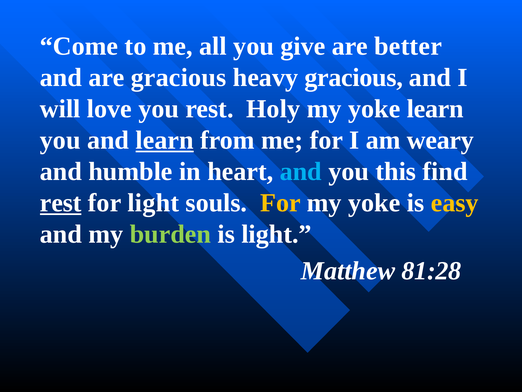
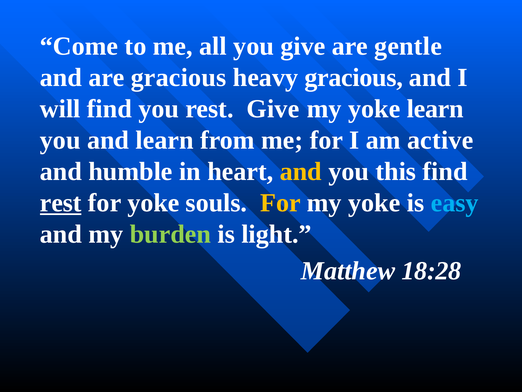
better: better -> gentle
will love: love -> find
rest Holy: Holy -> Give
learn at (165, 140) underline: present -> none
weary: weary -> active
and at (301, 171) colour: light blue -> yellow
for light: light -> yoke
easy colour: yellow -> light blue
81:28: 81:28 -> 18:28
